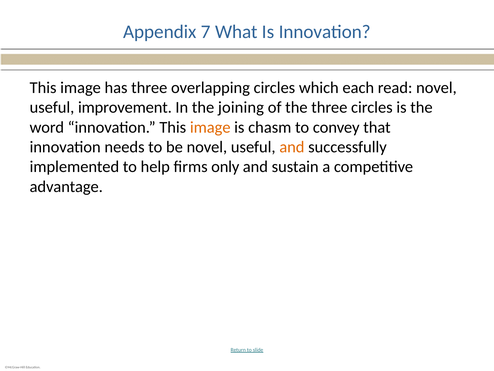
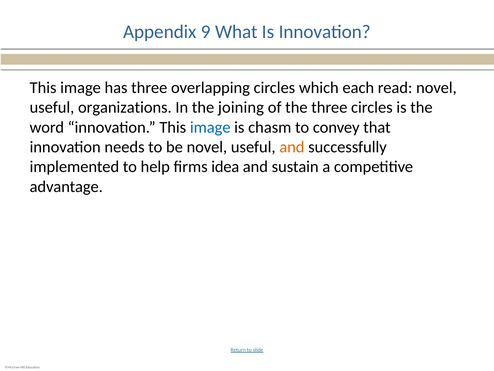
7: 7 -> 9
improvement: improvement -> organizations
image at (210, 127) colour: orange -> blue
only: only -> idea
